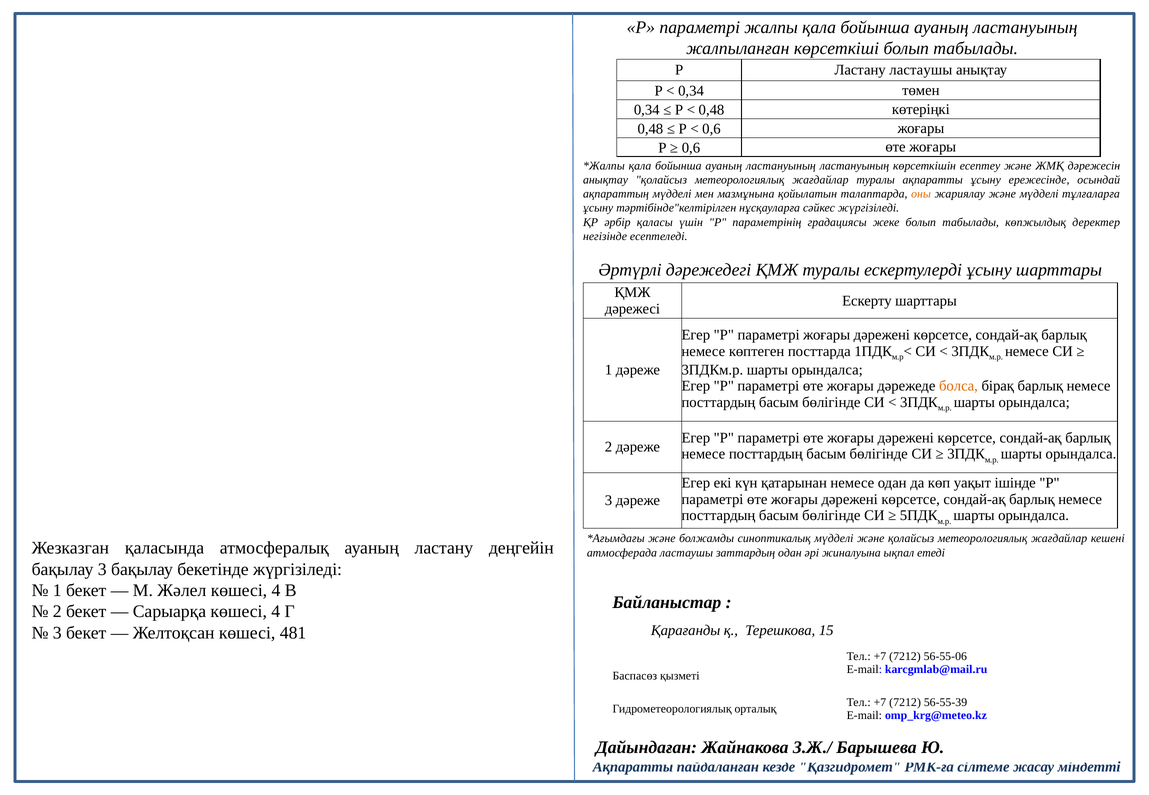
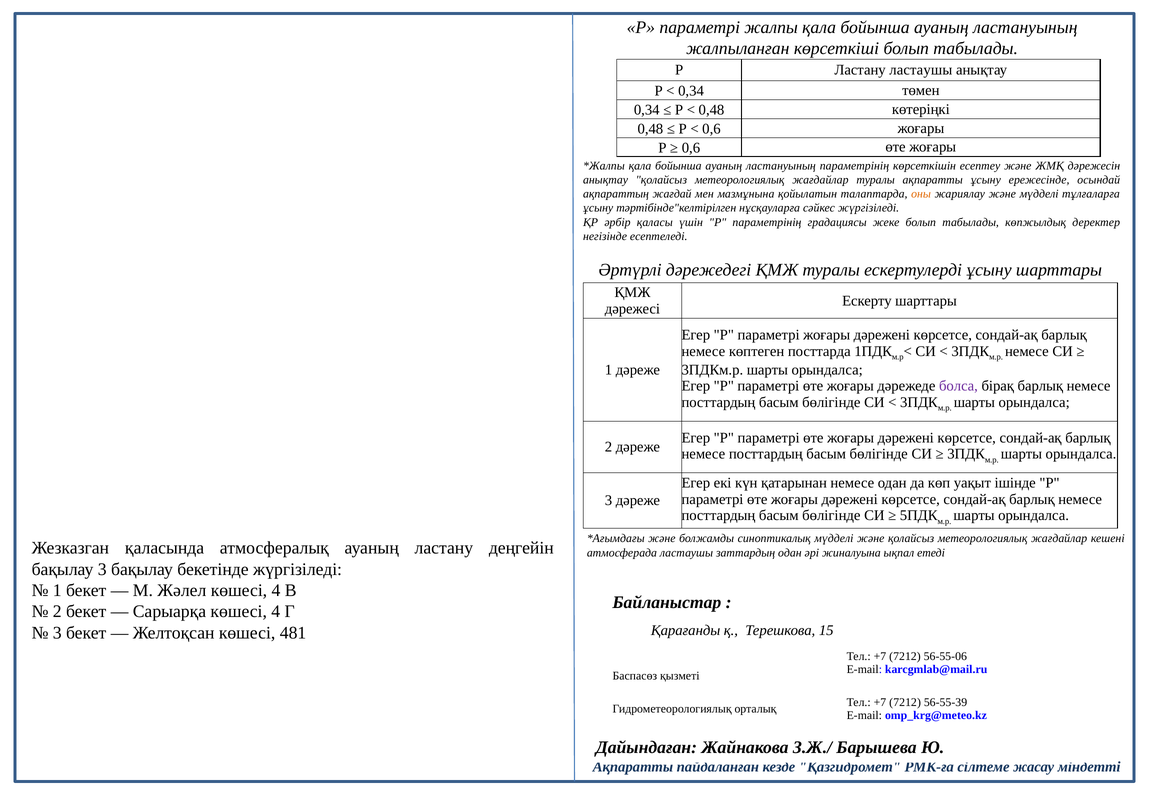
ластануының ластануының: ластануының -> параметрінің
ақпараттың мүдделі: мүдделі -> жағдай
болса colour: orange -> purple
